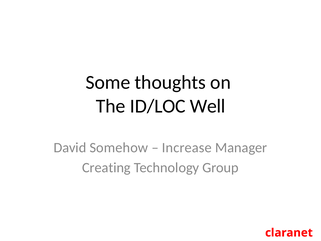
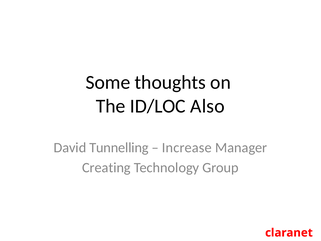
Well: Well -> Also
Somehow: Somehow -> Tunnelling
